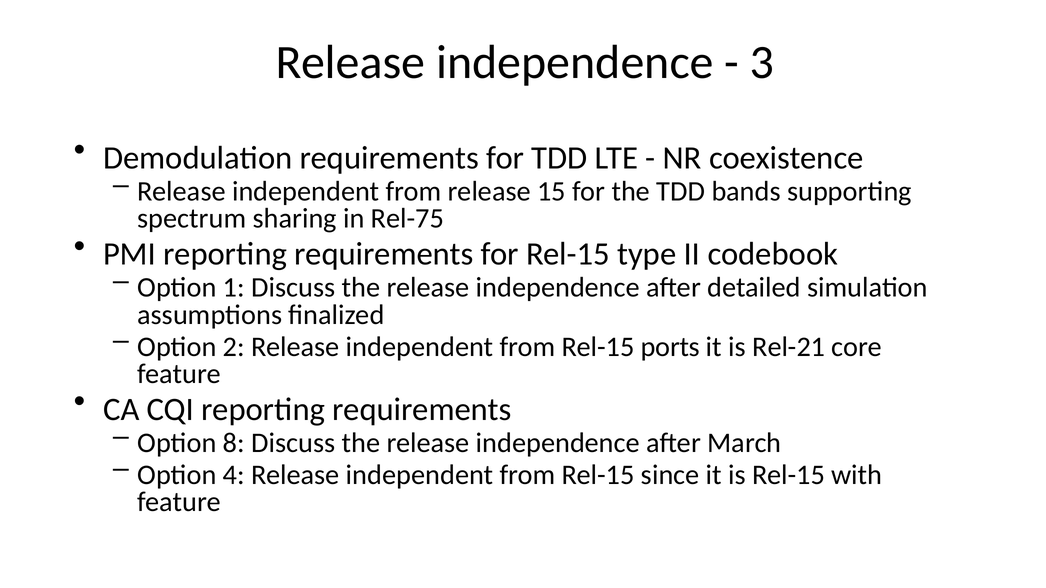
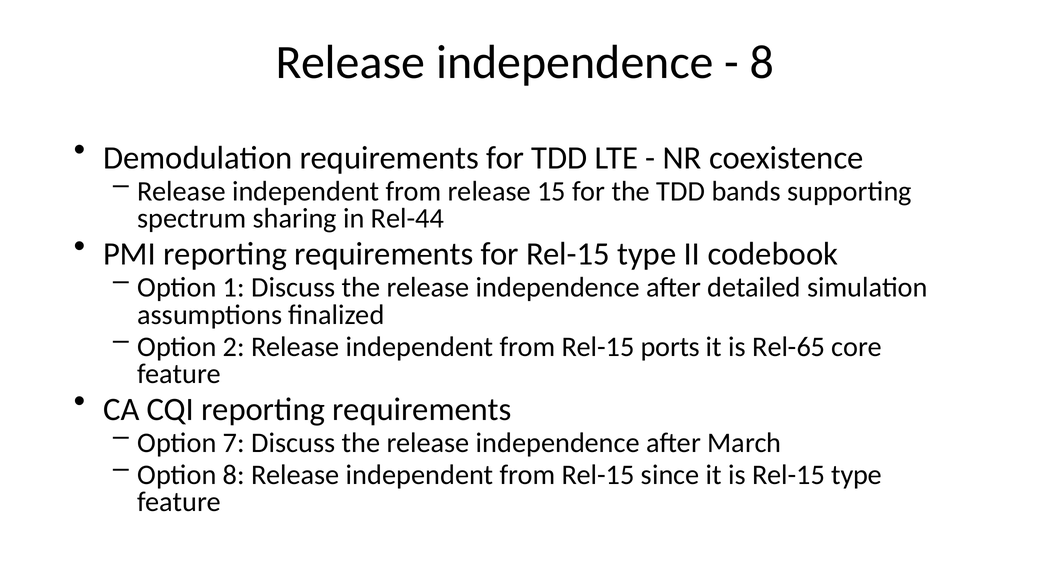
3 at (762, 62): 3 -> 8
Rel-75: Rel-75 -> Rel-44
Rel-21: Rel-21 -> Rel-65
8: 8 -> 7
Option 4: 4 -> 8
is Rel-15 with: with -> type
